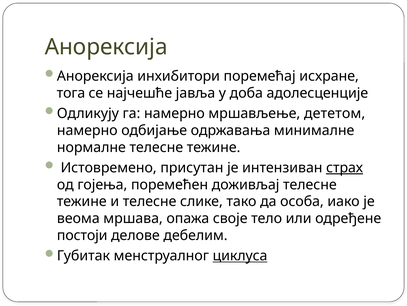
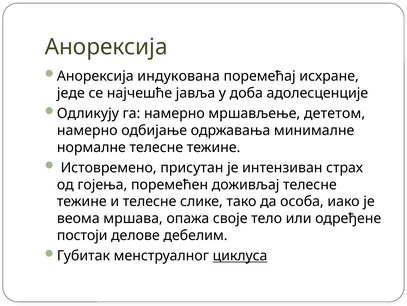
инхибитори: инхибитори -> индукована
тога: тога -> једе
страх underline: present -> none
